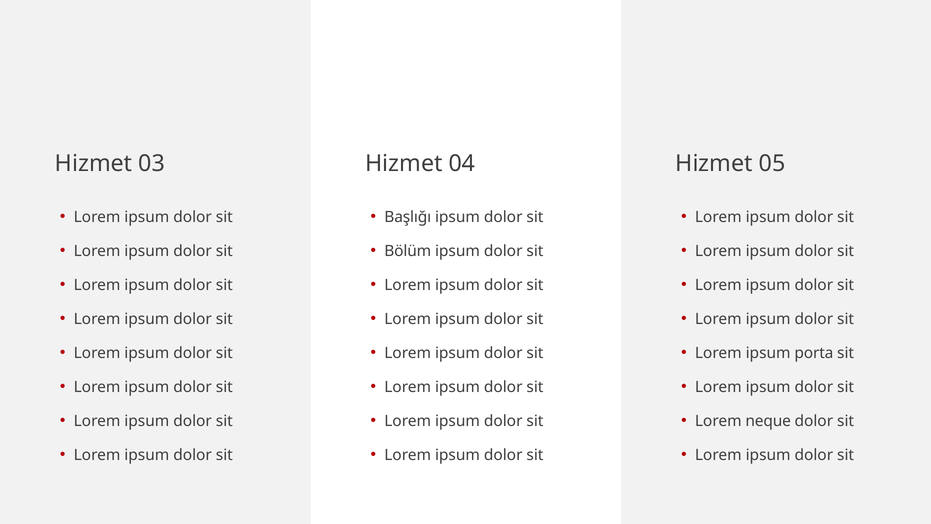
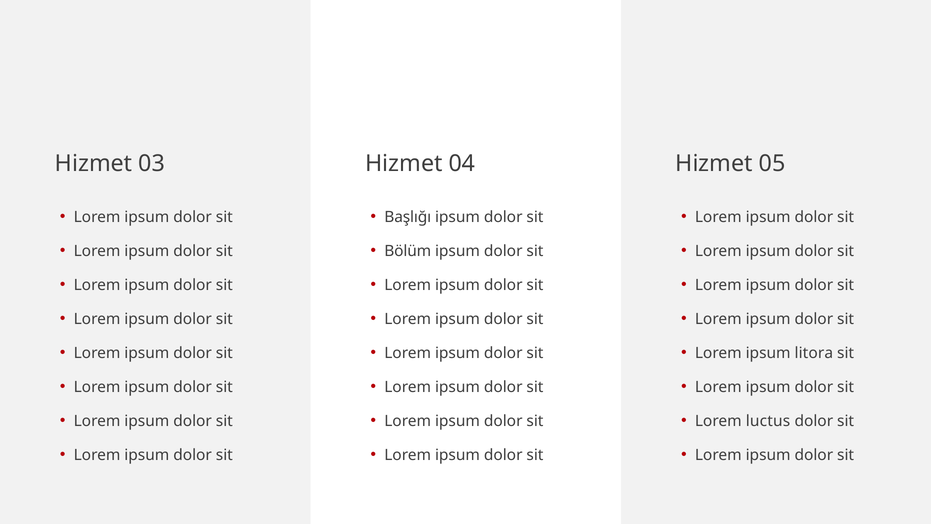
porta: porta -> litora
neque: neque -> luctus
